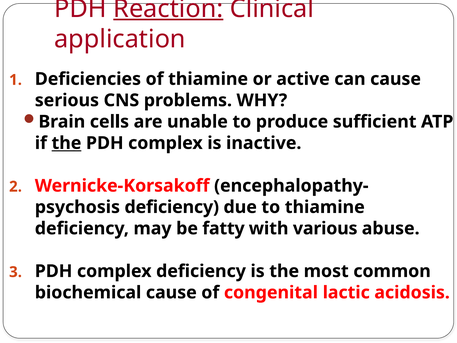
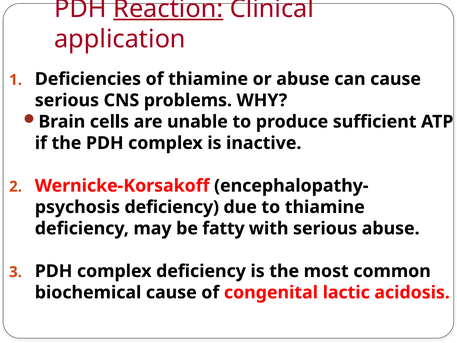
or active: active -> abuse
the at (66, 143) underline: present -> none
with various: various -> serious
